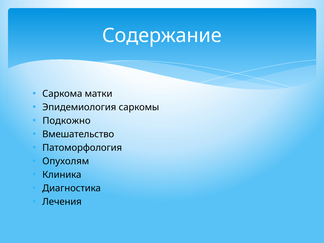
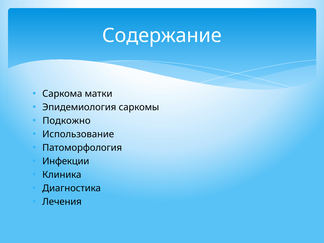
Вмешательство: Вмешательство -> Использование
Опухолям: Опухолям -> Инфекции
